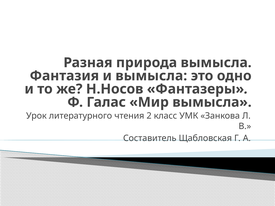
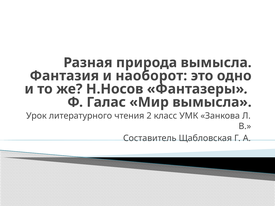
и вымысла: вымысла -> наоборот
